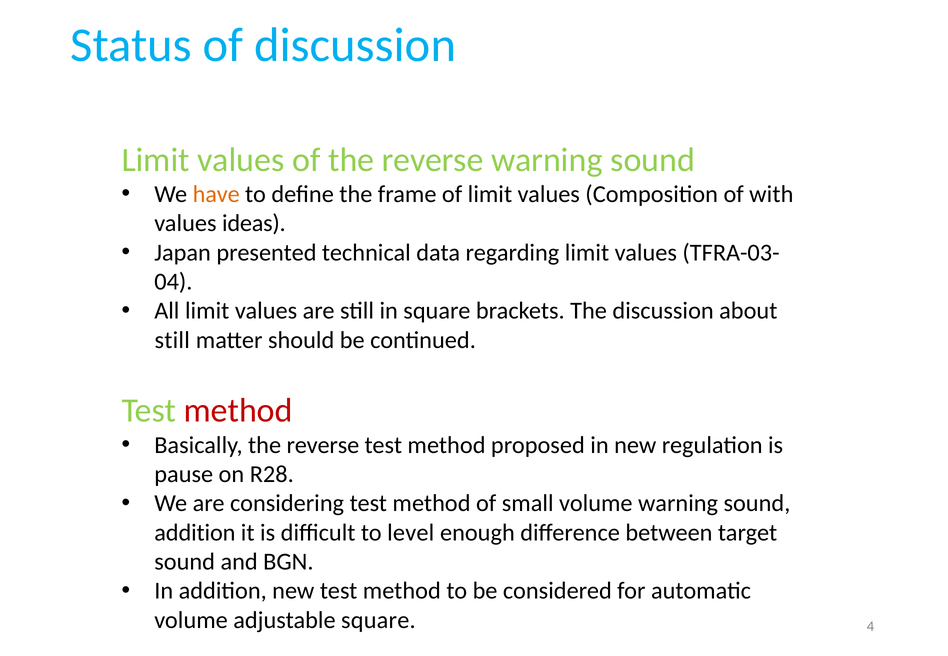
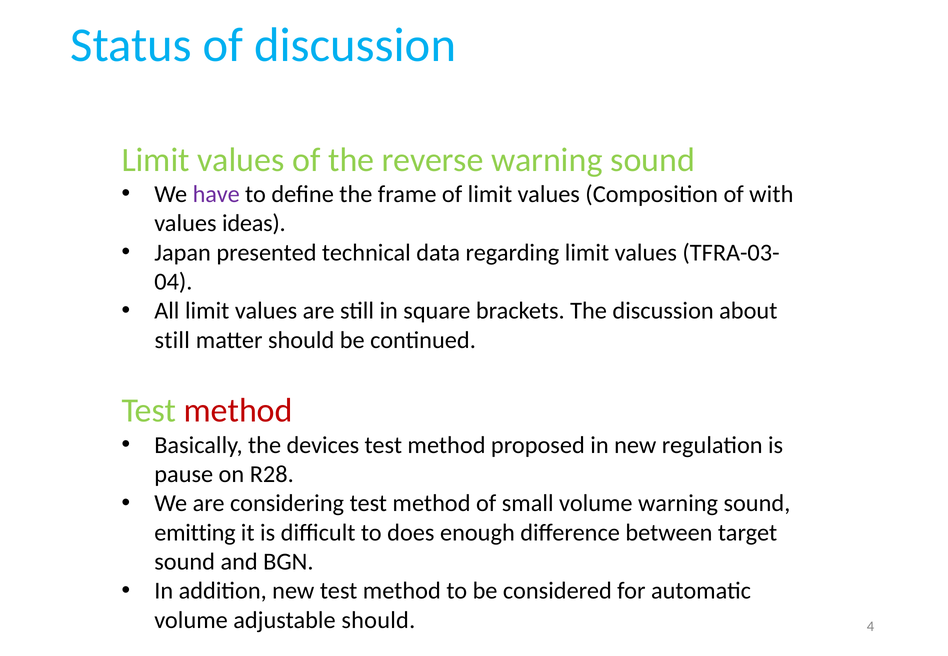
have colour: orange -> purple
Basically the reverse: reverse -> devices
addition at (195, 533): addition -> emitting
level: level -> does
adjustable square: square -> should
